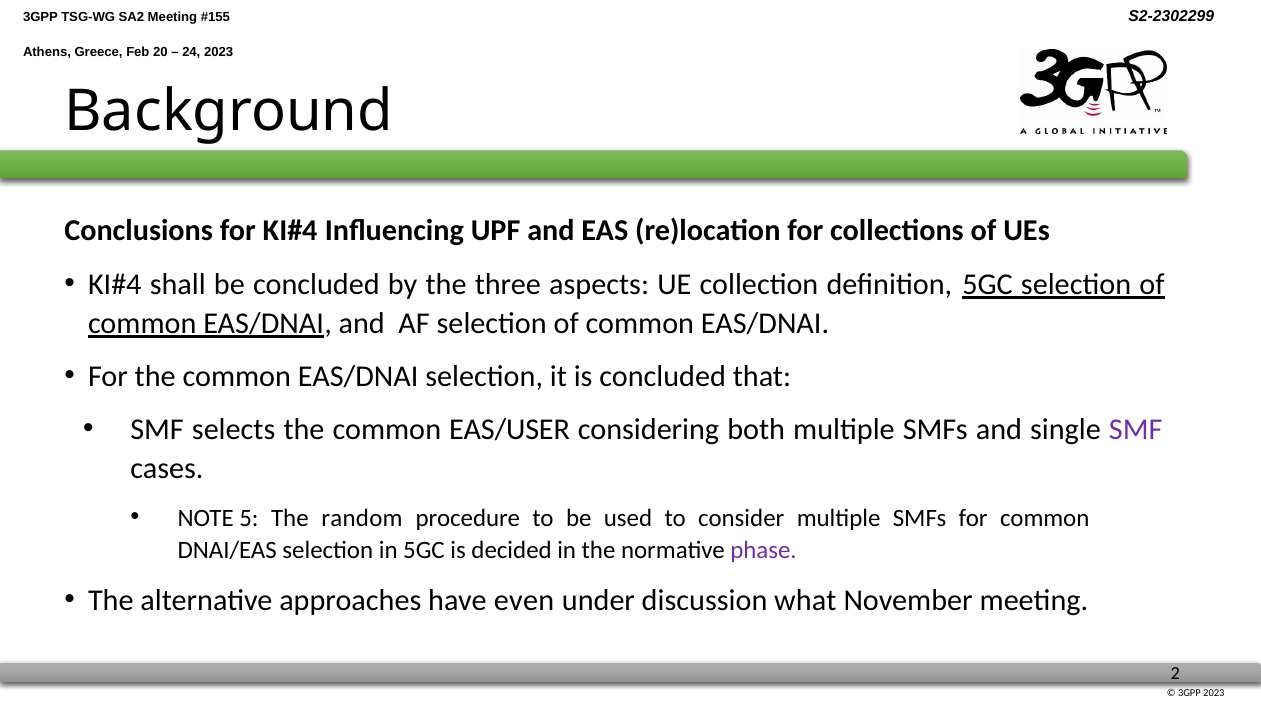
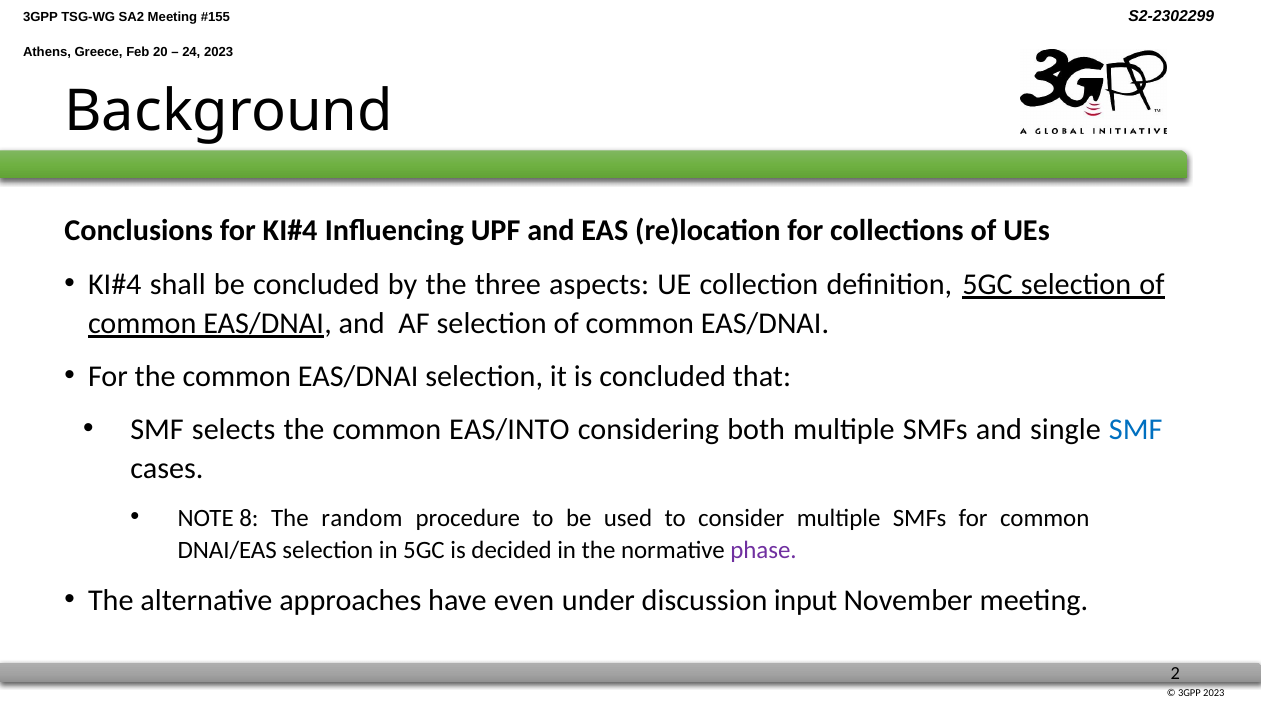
EAS/USER: EAS/USER -> EAS/INTO
SMF at (1136, 430) colour: purple -> blue
5: 5 -> 8
what: what -> input
